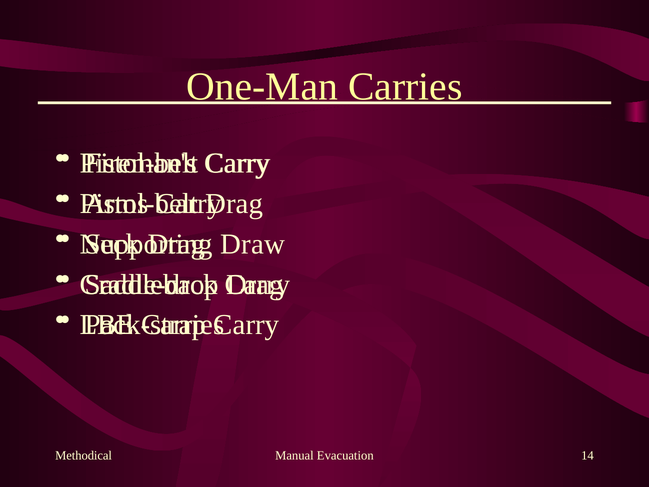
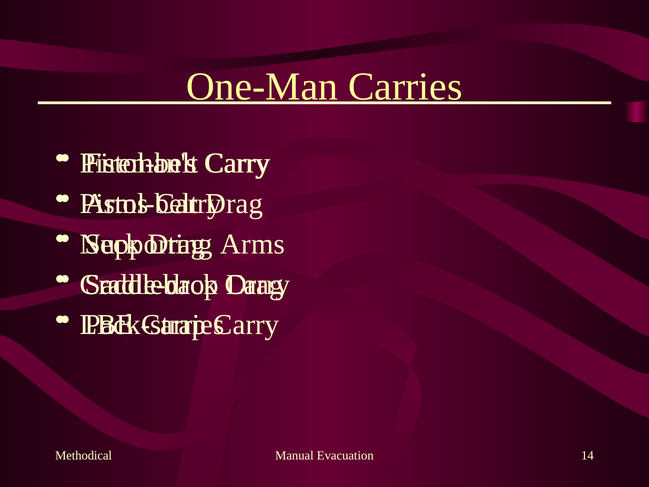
Draw at (253, 244): Draw -> Arms
